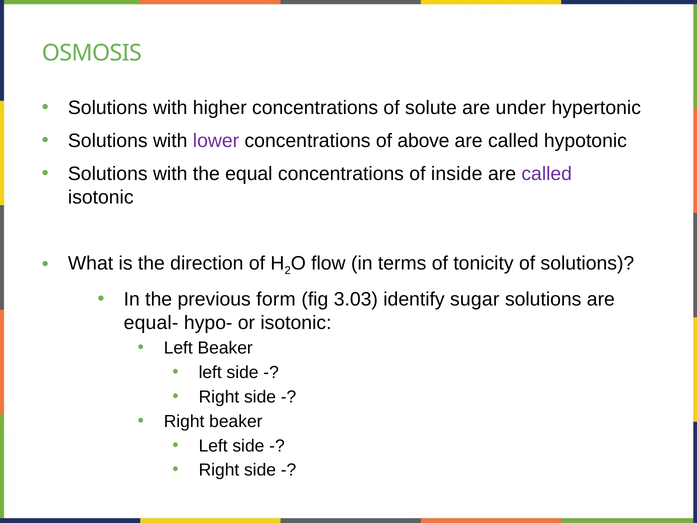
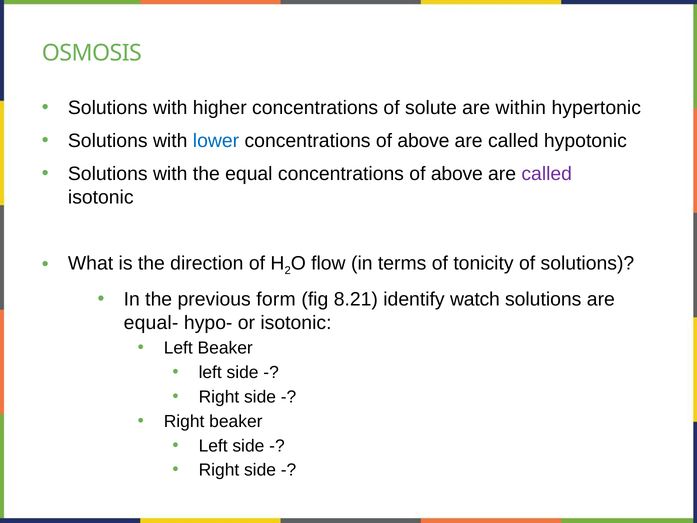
under: under -> within
lower colour: purple -> blue
equal concentrations of inside: inside -> above
3.03: 3.03 -> 8.21
sugar: sugar -> watch
